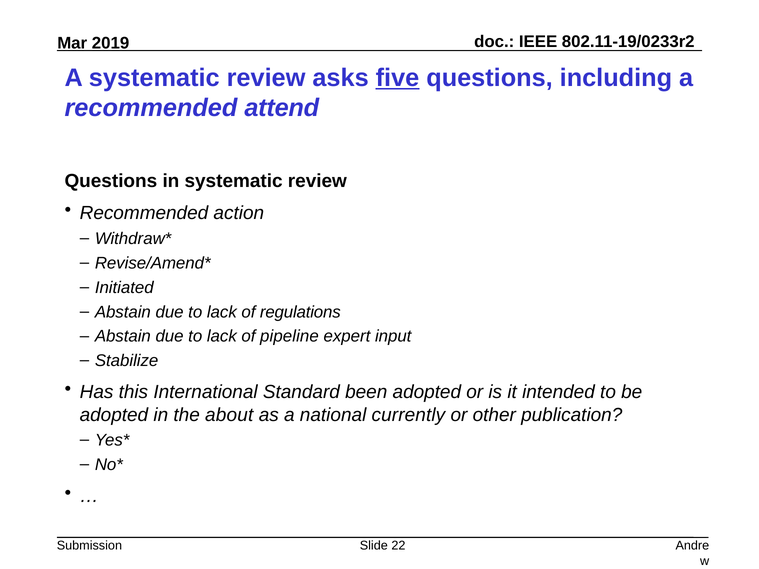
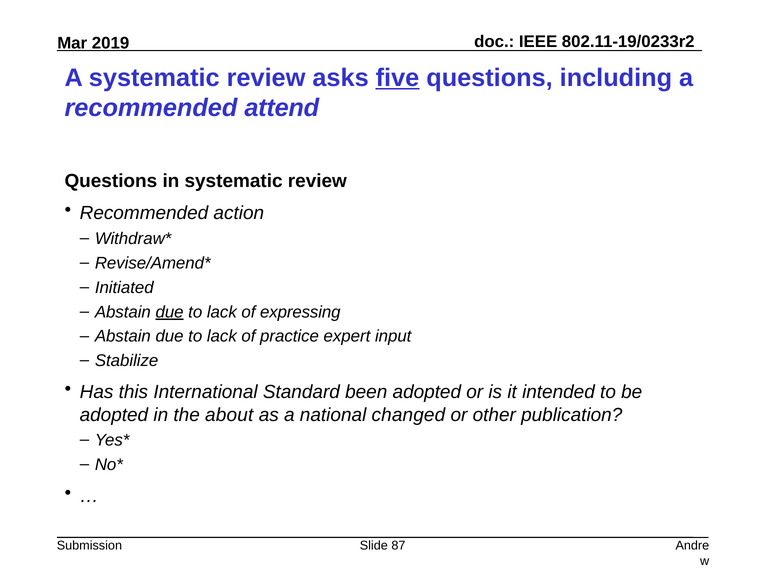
due at (170, 312) underline: none -> present
regulations: regulations -> expressing
pipeline: pipeline -> practice
currently: currently -> changed
22: 22 -> 87
